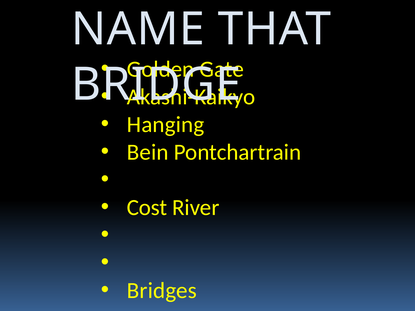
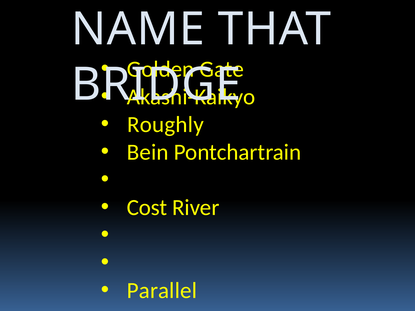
Hanging: Hanging -> Roughly
Bridges: Bridges -> Parallel
